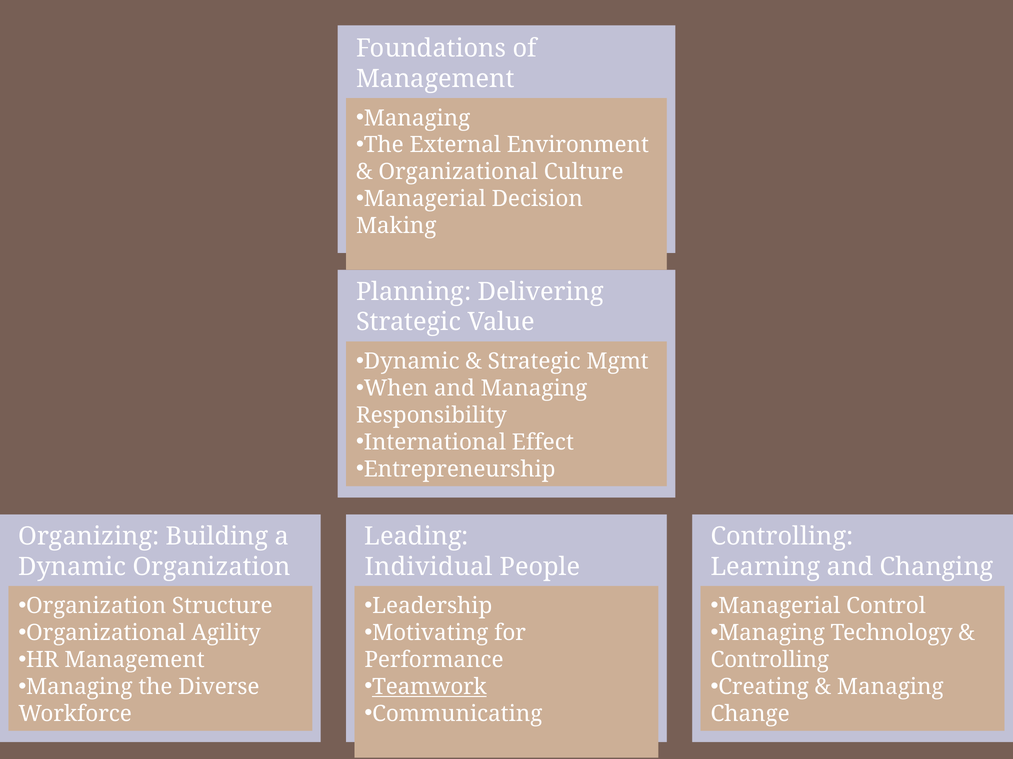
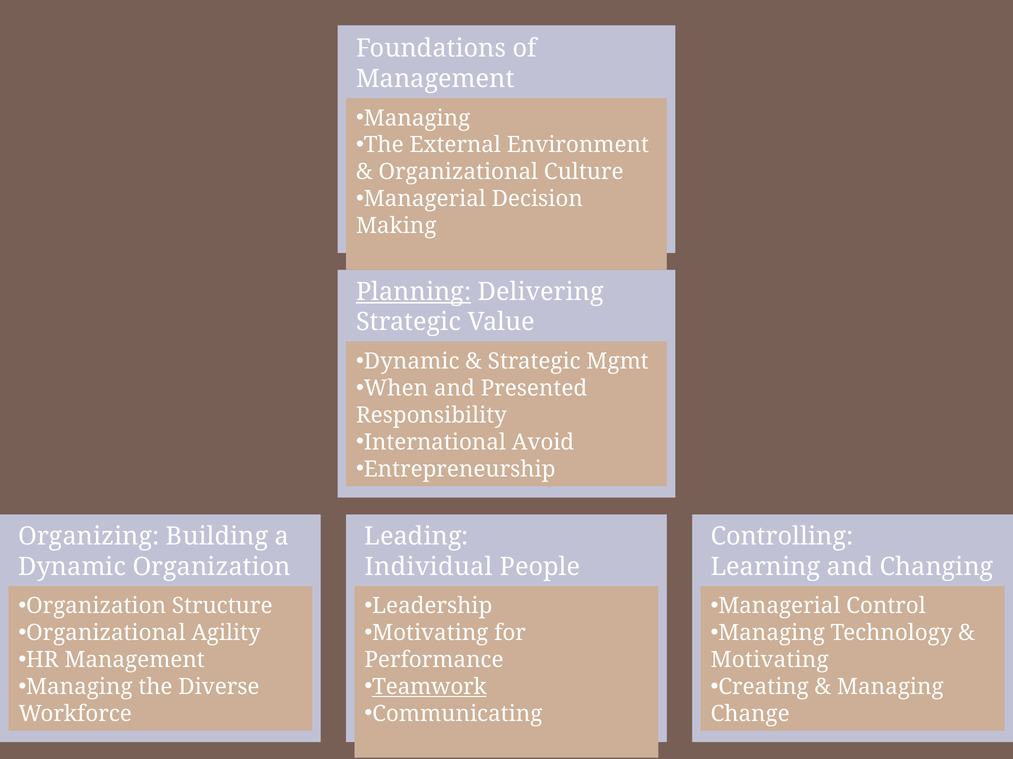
Planning underline: none -> present
and Managing: Managing -> Presented
Effect: Effect -> Avoid
Controlling at (770, 661): Controlling -> Motivating
